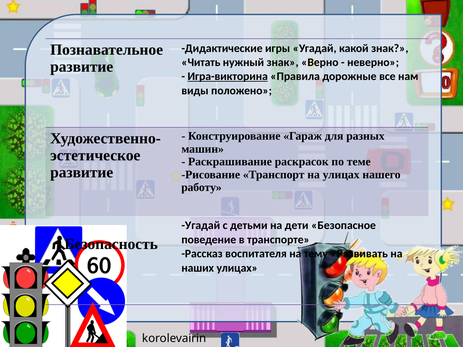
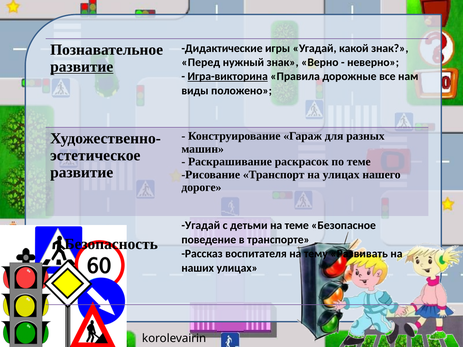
Читать: Читать -> Перед
развитие at (82, 67) underline: none -> present
работу: работу -> дороге
на дети: дети -> теме
